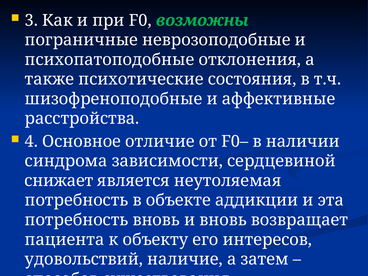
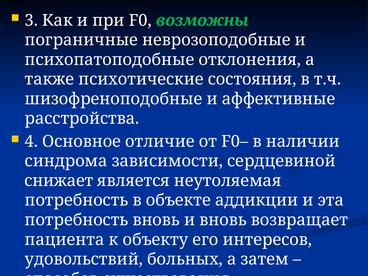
наличие: наличие -> больных
